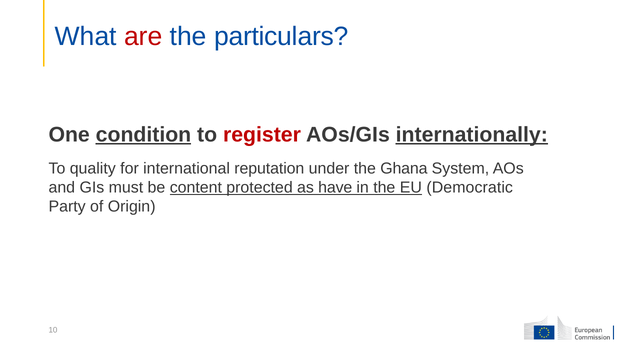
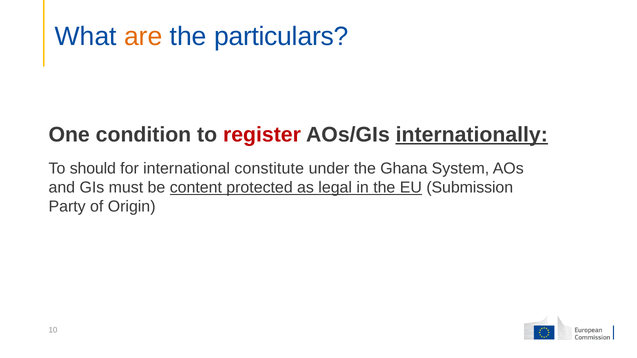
are colour: red -> orange
condition underline: present -> none
quality: quality -> should
reputation: reputation -> constitute
have: have -> legal
Democratic: Democratic -> Submission
